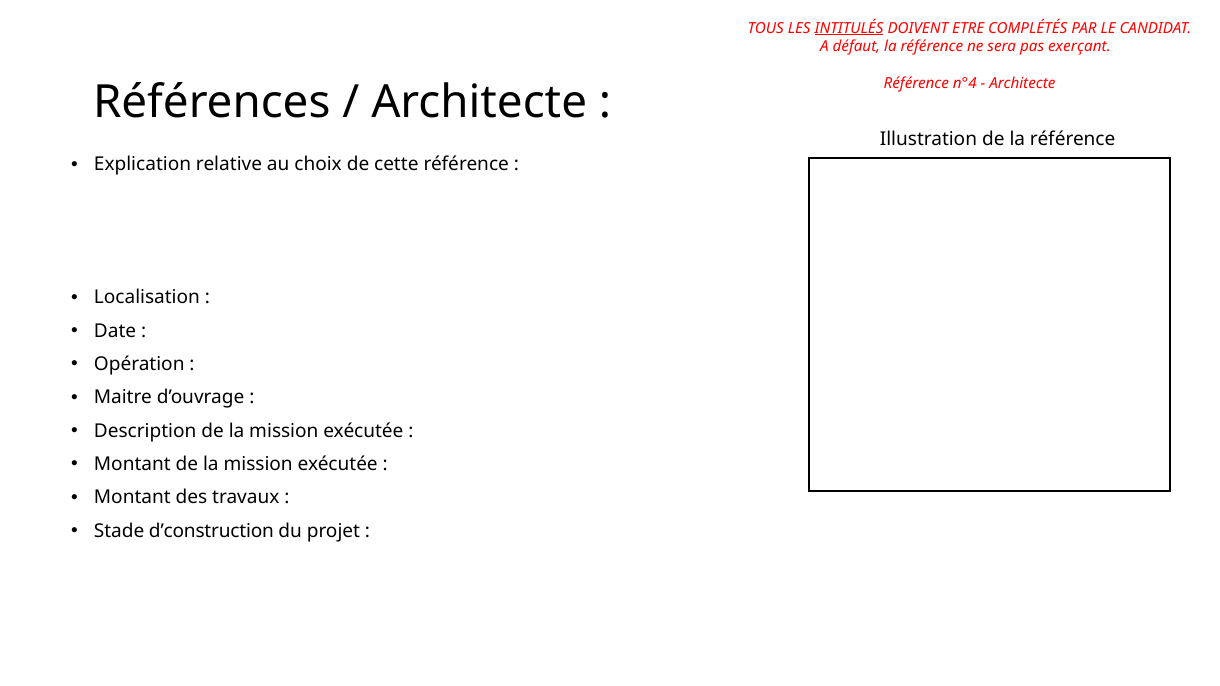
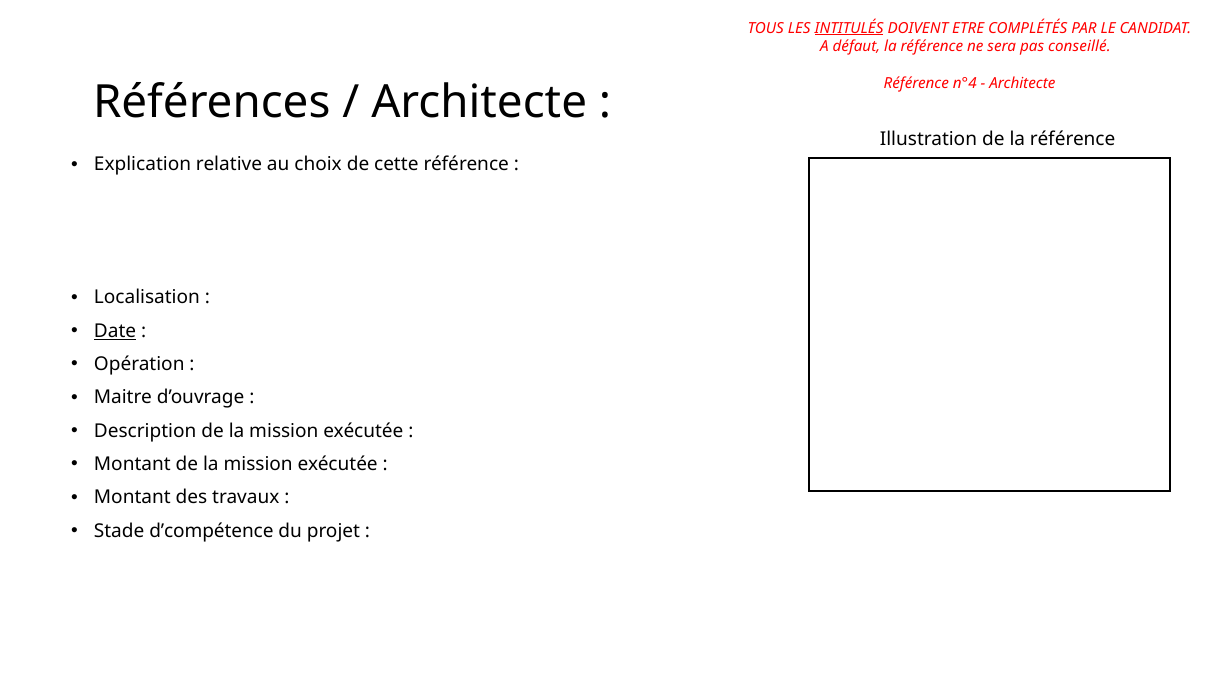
exerçant: exerçant -> conseillé
Date underline: none -> present
d’construction: d’construction -> d’compétence
